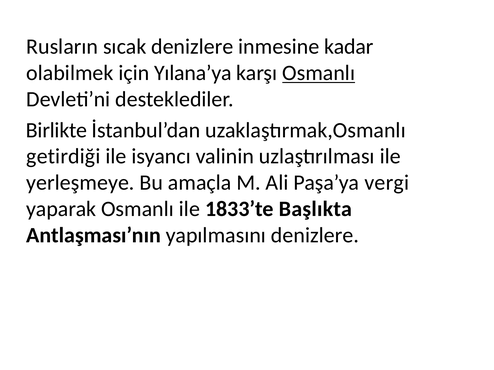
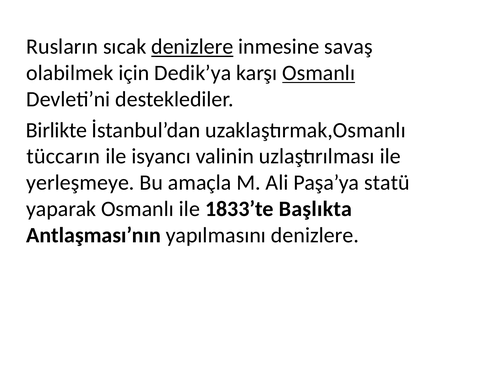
denizlere at (192, 47) underline: none -> present
kadar: kadar -> savaş
Yılana’ya: Yılana’ya -> Dedik’ya
getirdiği: getirdiği -> tüccarın
vergi: vergi -> statü
